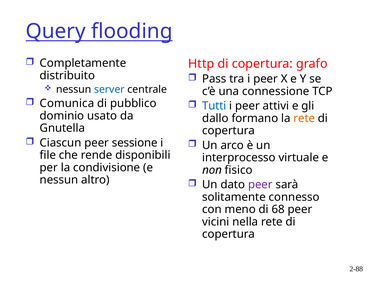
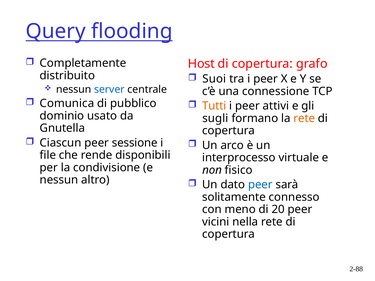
Http: Http -> Host
Pass: Pass -> Suoi
Tutti colour: blue -> orange
dallo: dallo -> sugli
peer at (260, 185) colour: purple -> blue
68: 68 -> 20
